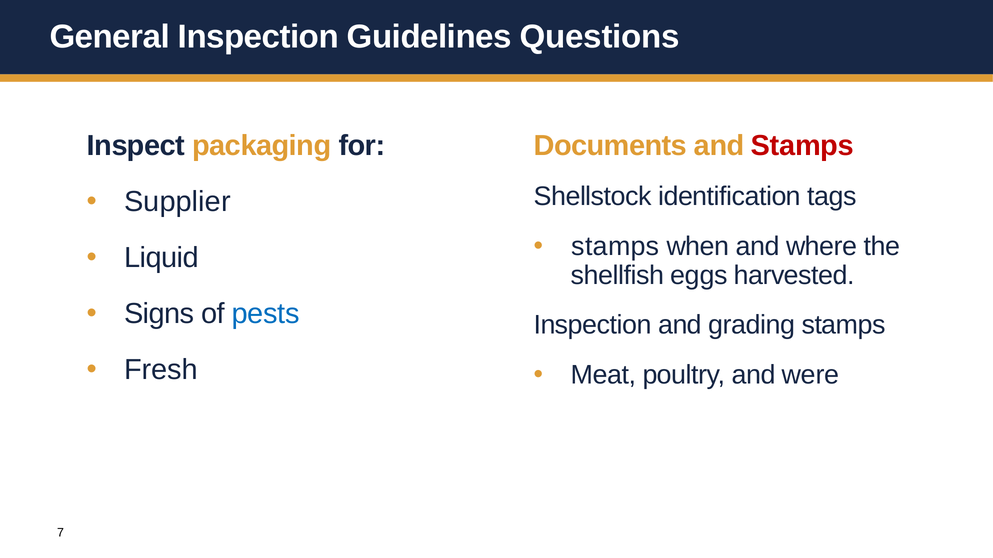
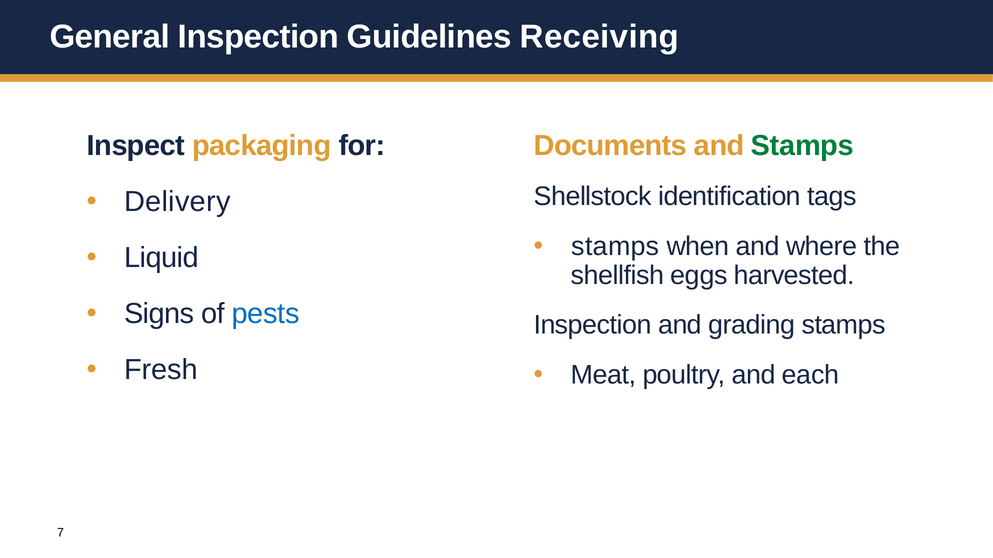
Questions: Questions -> Receiving
Stamps at (802, 146) colour: red -> green
Supplier: Supplier -> Delivery
were: were -> each
